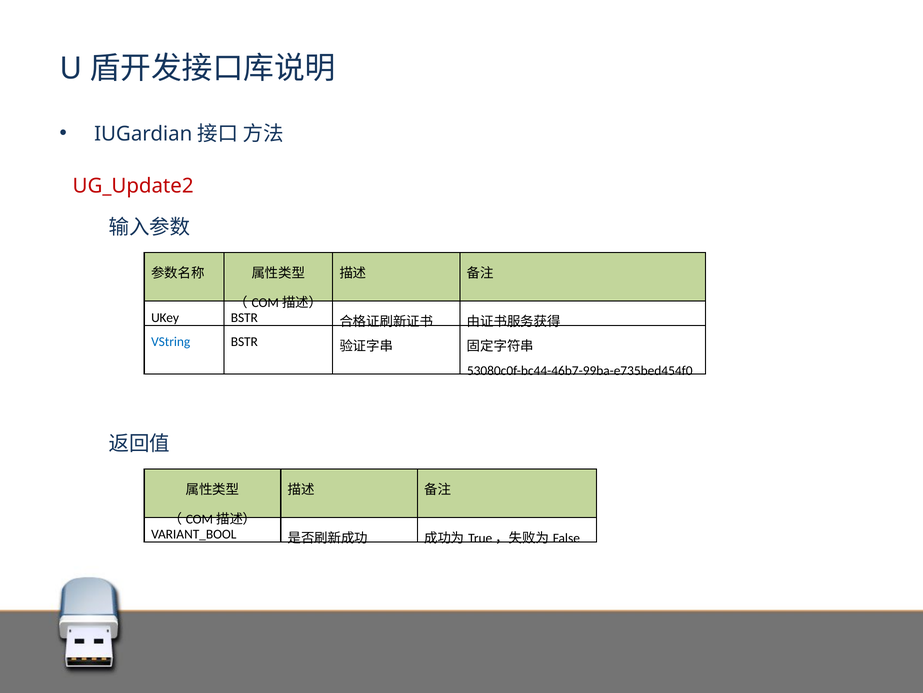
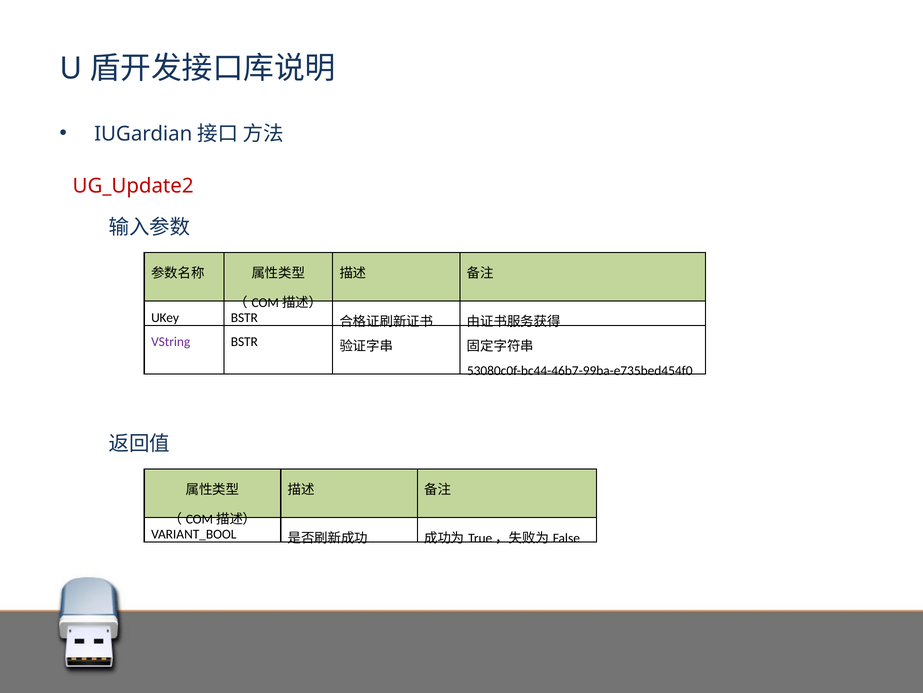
VString colour: blue -> purple
